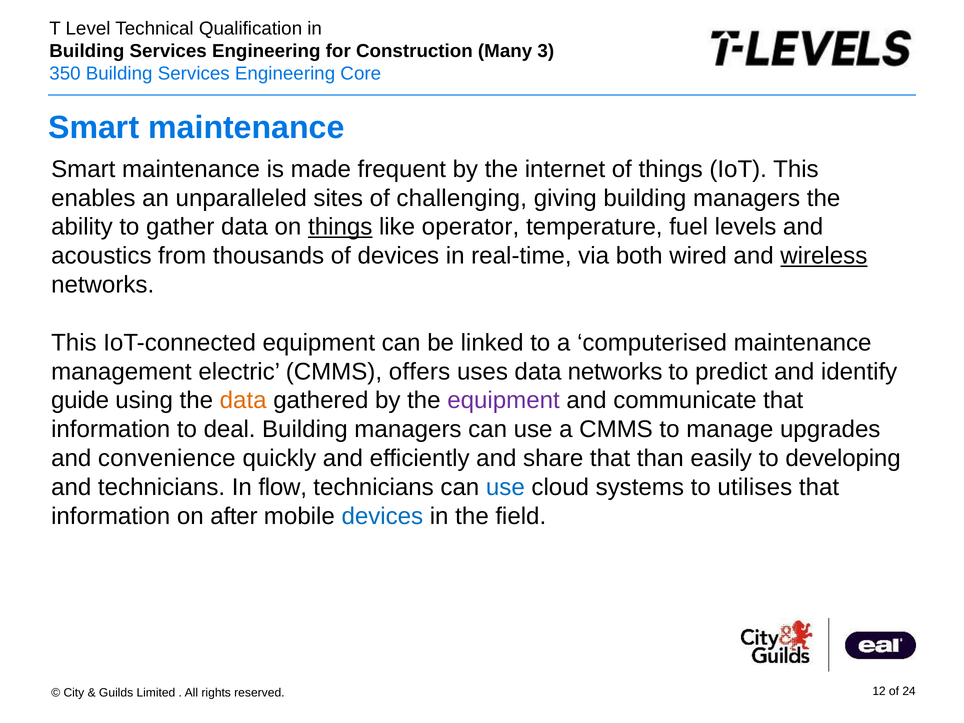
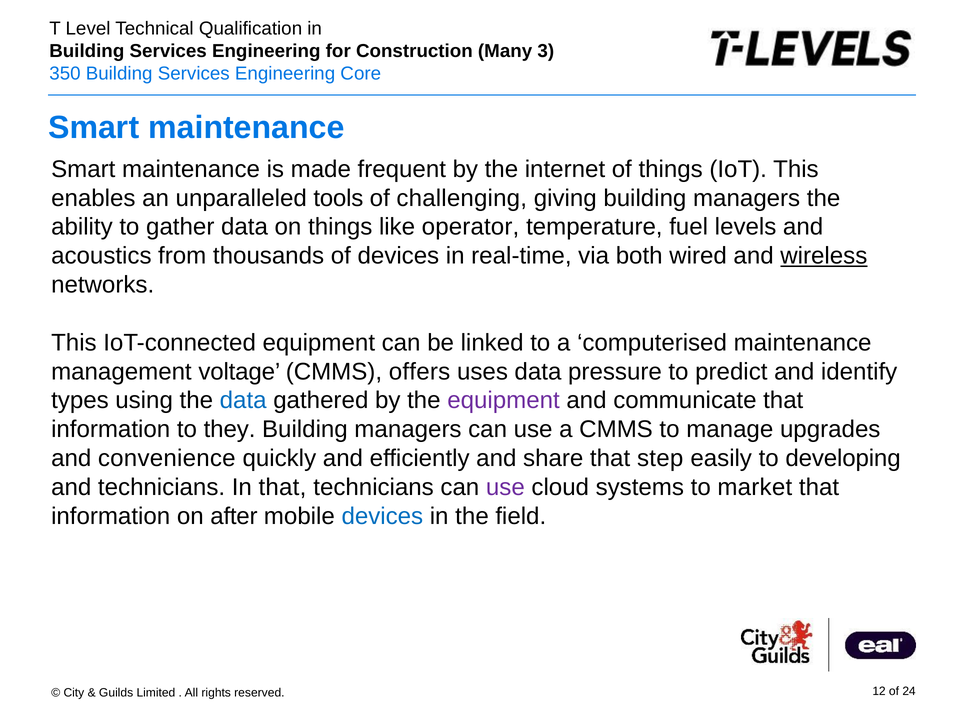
sites: sites -> tools
things at (340, 227) underline: present -> none
electric: electric -> voltage
data networks: networks -> pressure
guide: guide -> types
data at (243, 400) colour: orange -> blue
deal: deal -> they
than: than -> step
In flow: flow -> that
use at (505, 487) colour: blue -> purple
utilises: utilises -> market
